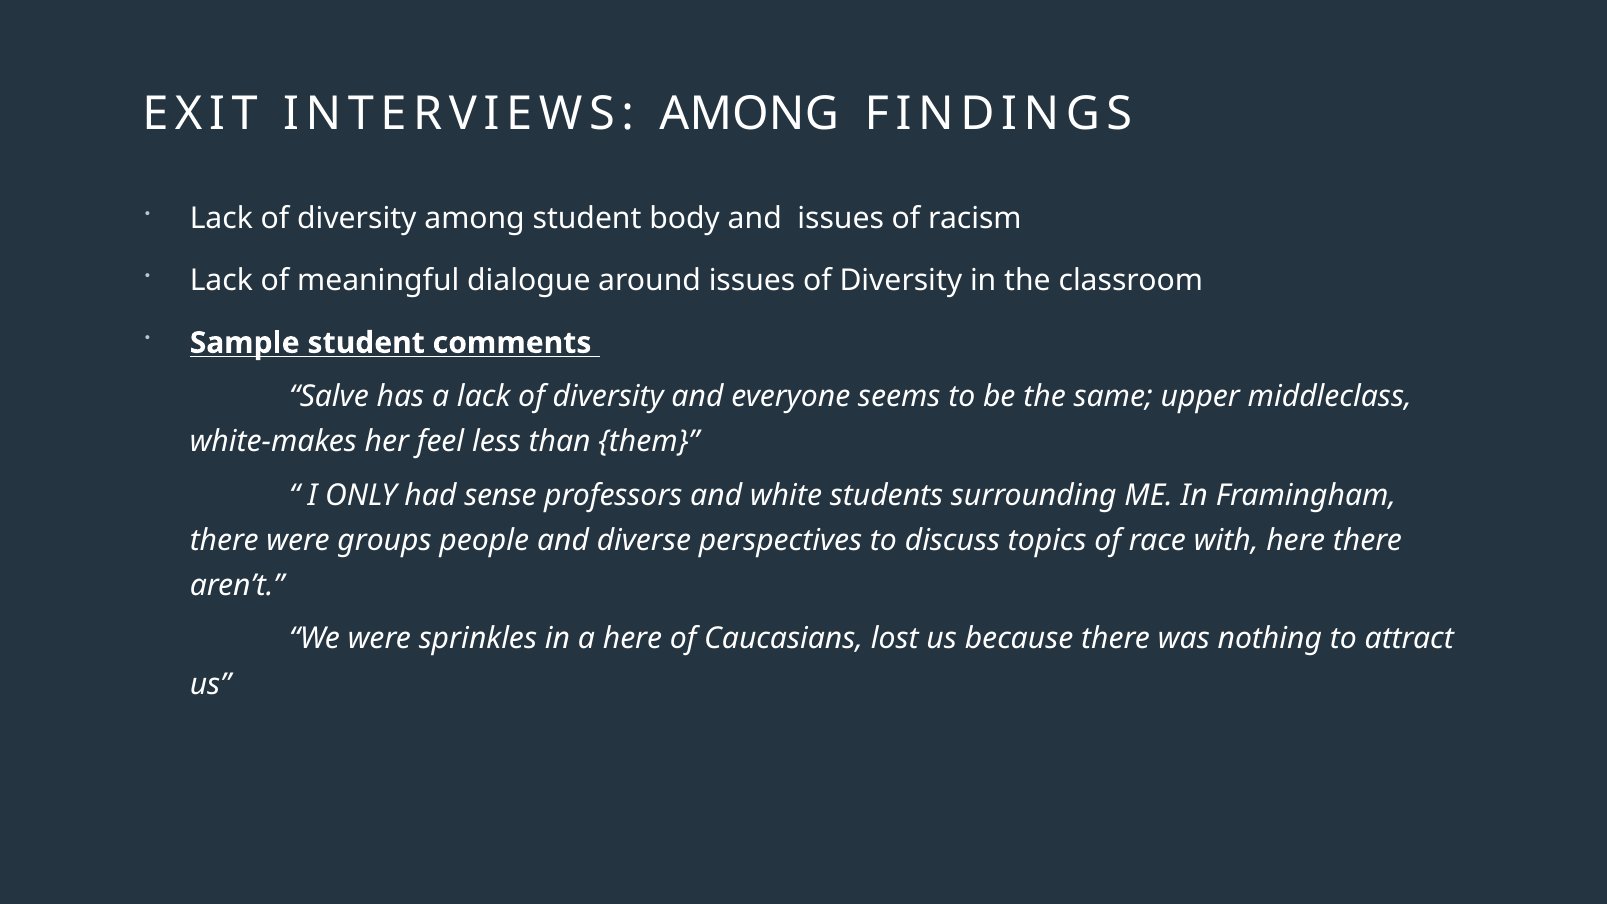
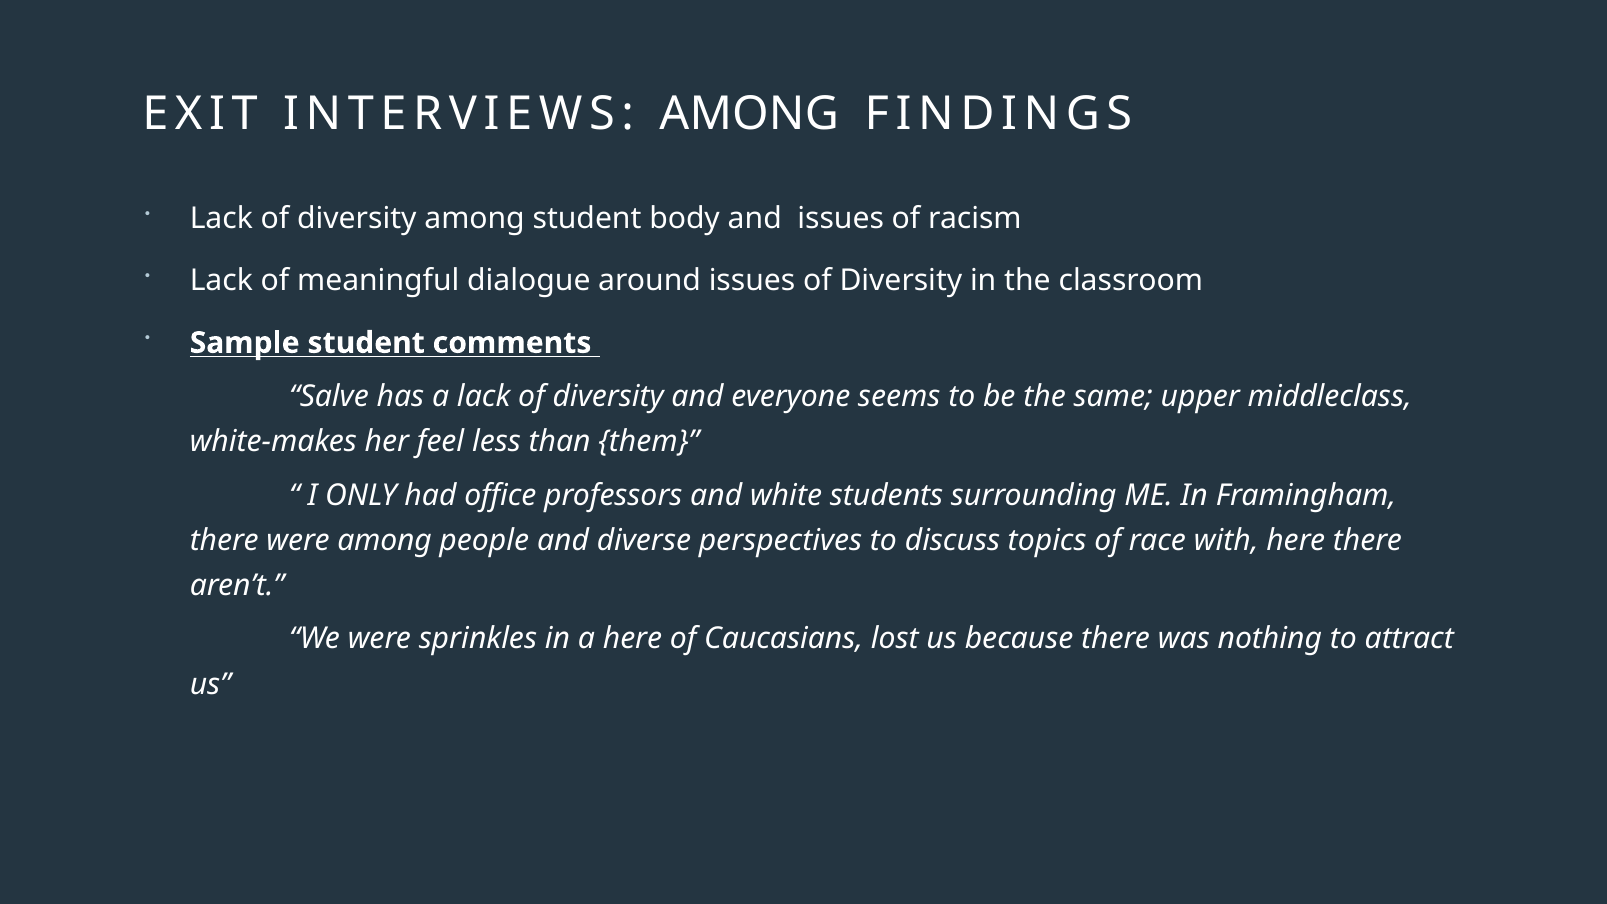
sense: sense -> office
were groups: groups -> among
